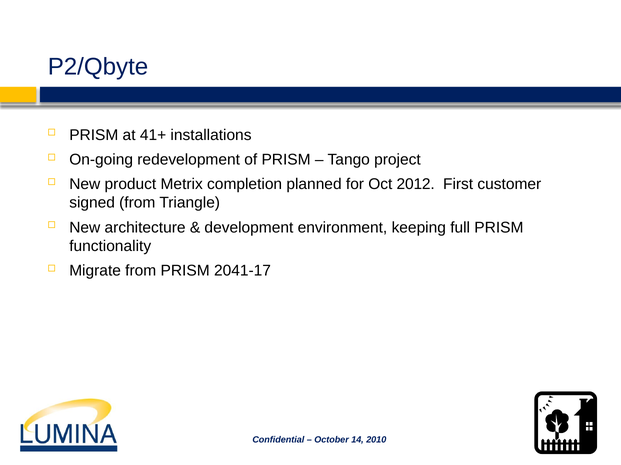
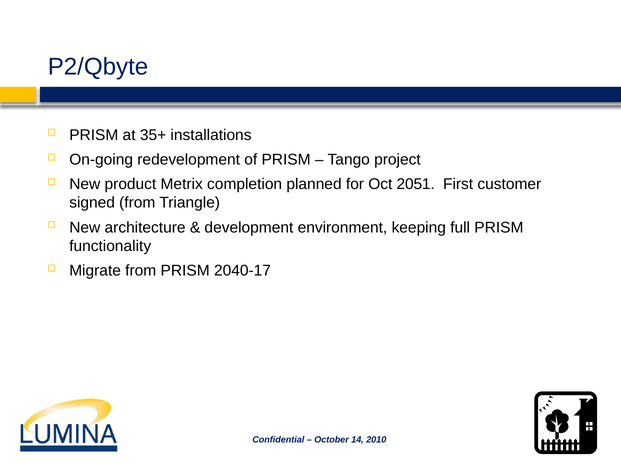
41+: 41+ -> 35+
2012: 2012 -> 2051
2041-17: 2041-17 -> 2040-17
